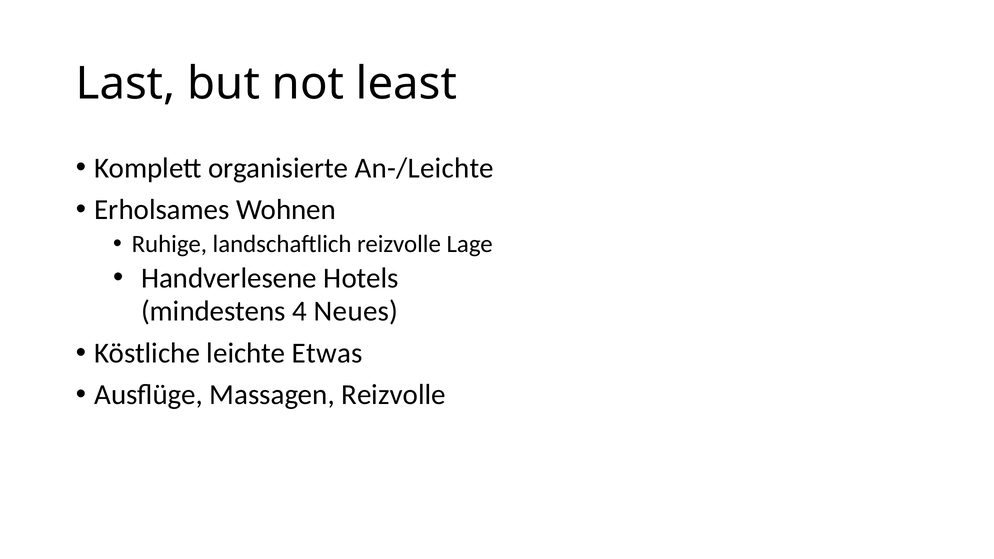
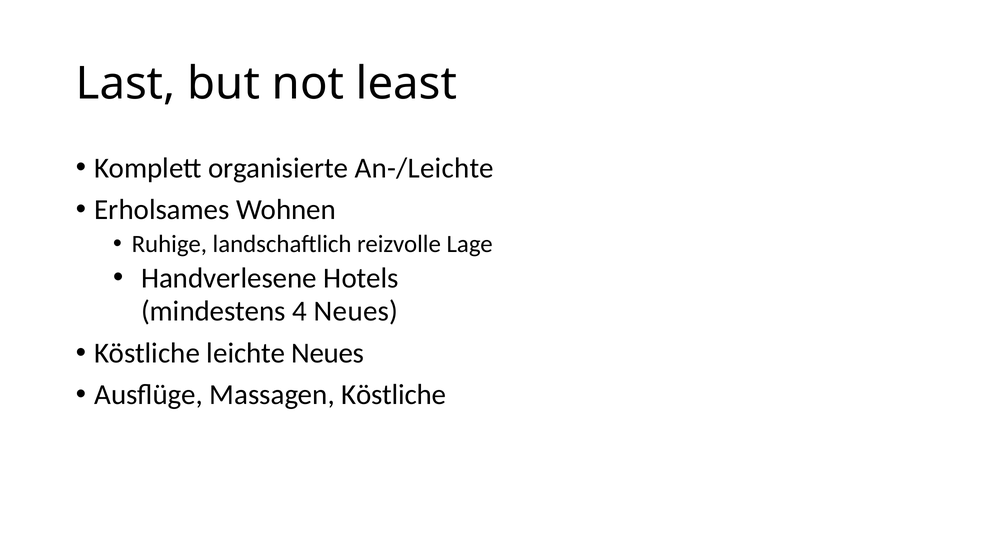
leichte Etwas: Etwas -> Neues
Massagen Reizvolle: Reizvolle -> Köstliche
